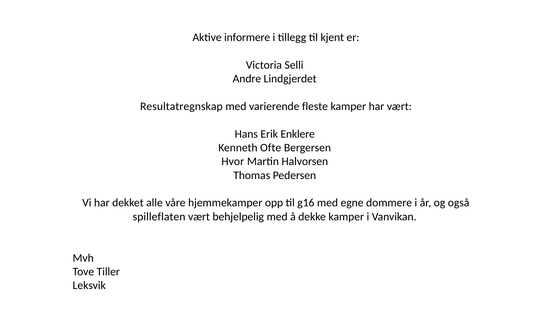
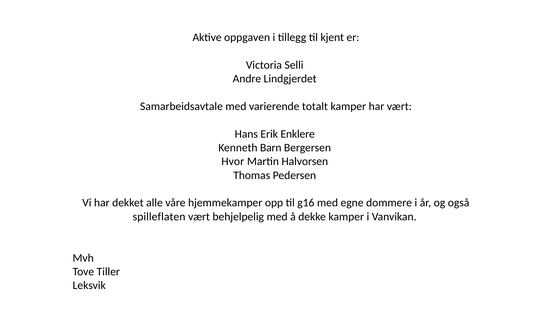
informere: informere -> oppgaven
Resultatregnskap: Resultatregnskap -> Samarbeidsavtale
fleste: fleste -> totalt
Ofte: Ofte -> Barn
